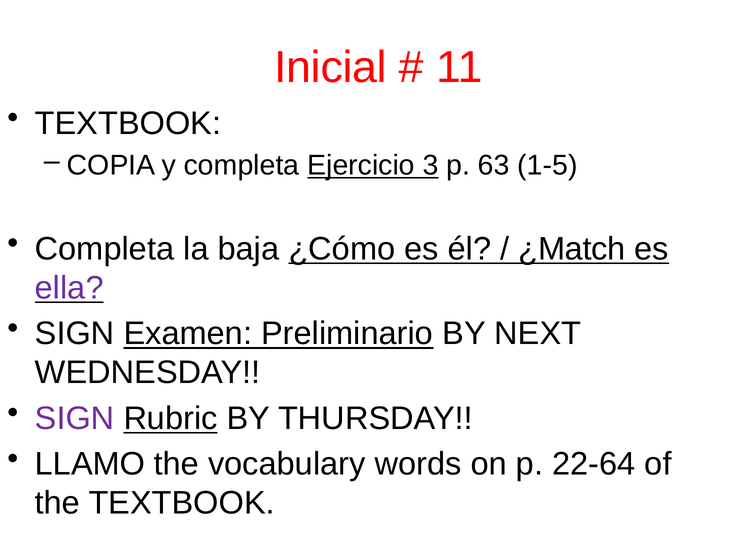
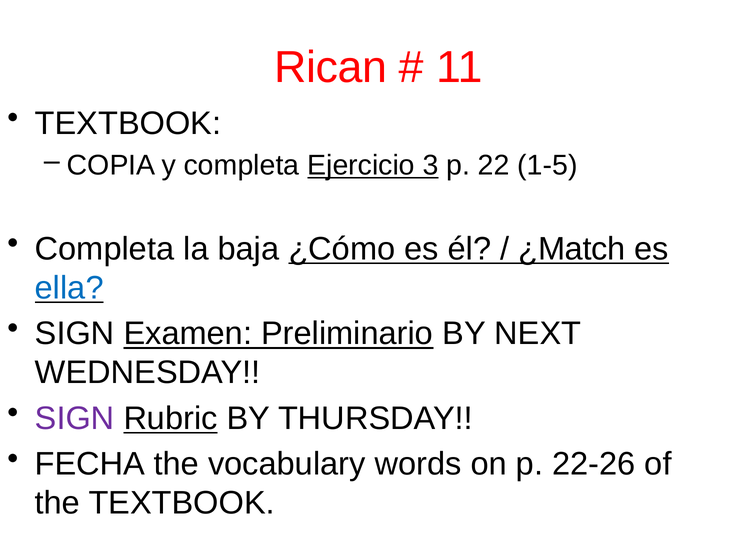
Inicial: Inicial -> Rican
63: 63 -> 22
ella colour: purple -> blue
LLAMO: LLAMO -> FECHA
22-64: 22-64 -> 22-26
